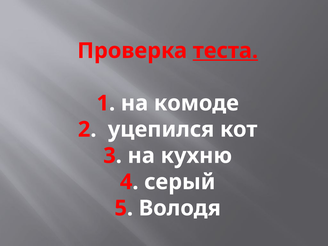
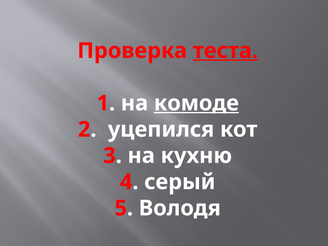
комоде underline: none -> present
